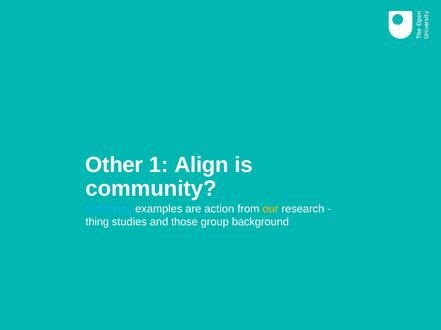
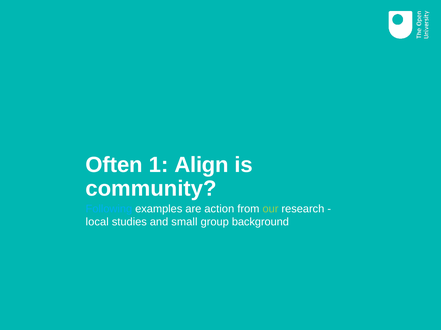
Other: Other -> Often
our colour: yellow -> light green
thing: thing -> local
those: those -> small
